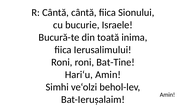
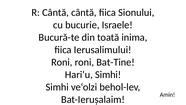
Hari‘u Amin: Amin -> Simhi
